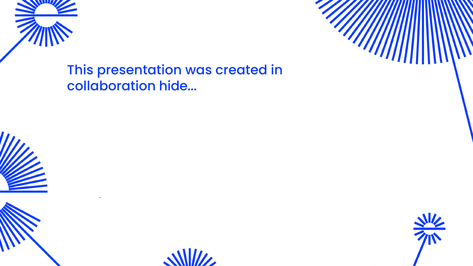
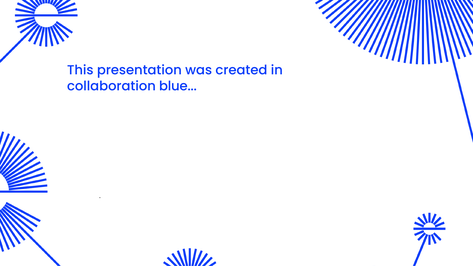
hide: hide -> blue
